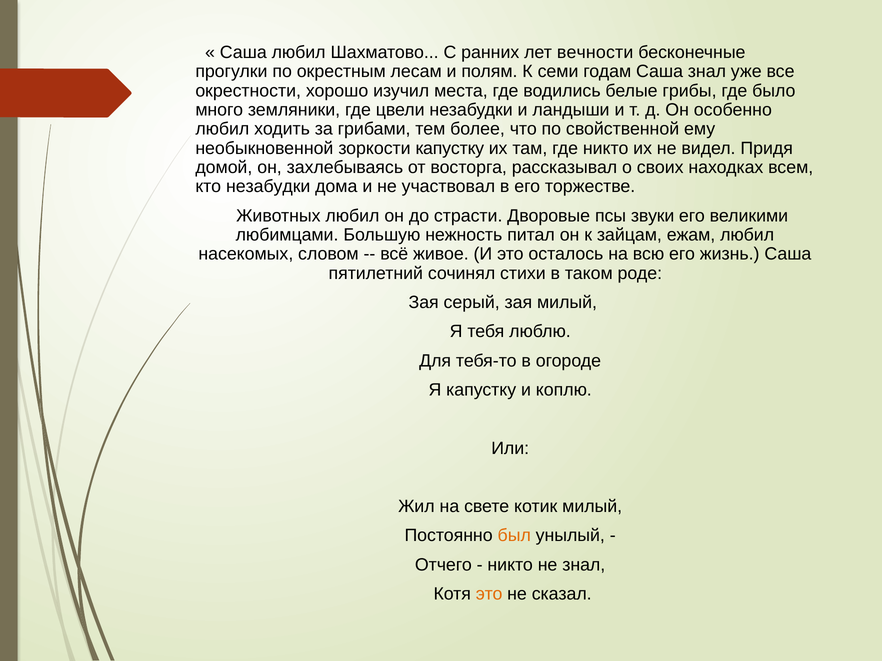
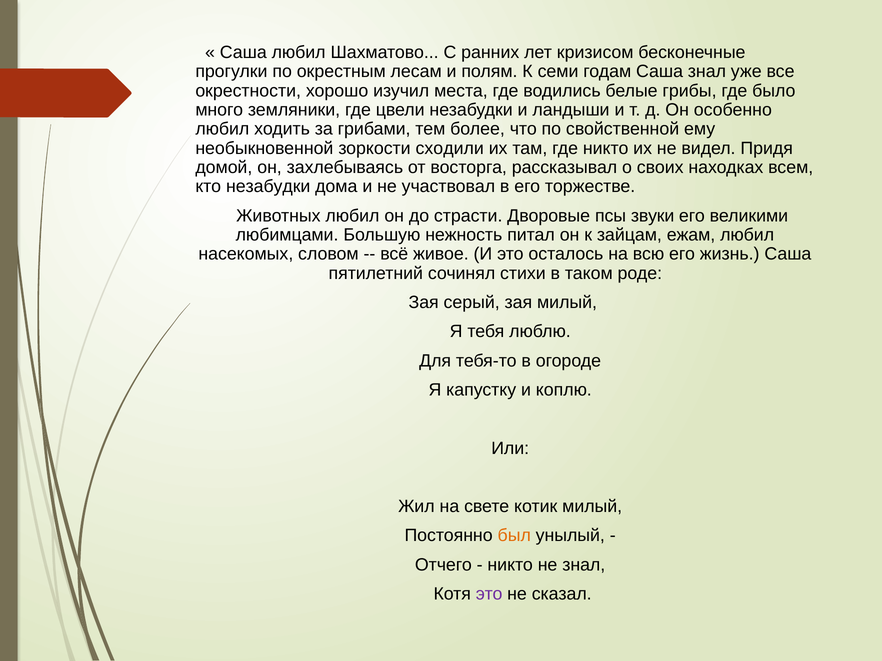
вечности: вечности -> кризисом
зоркости капустку: капустку -> сходили
это at (489, 594) colour: orange -> purple
